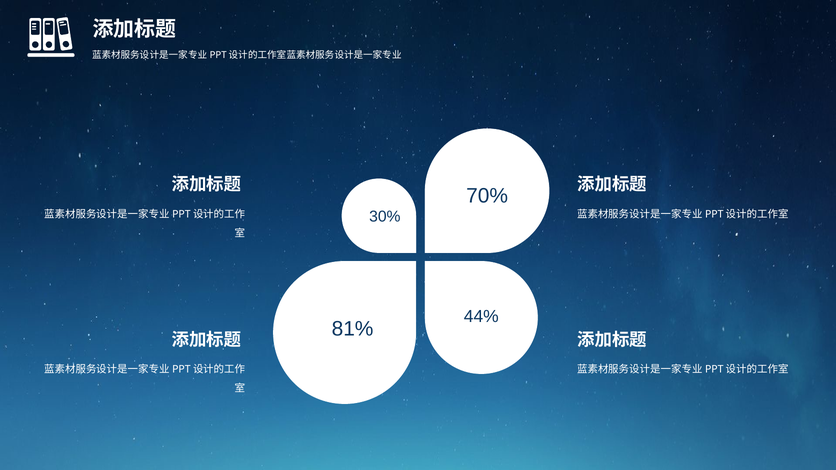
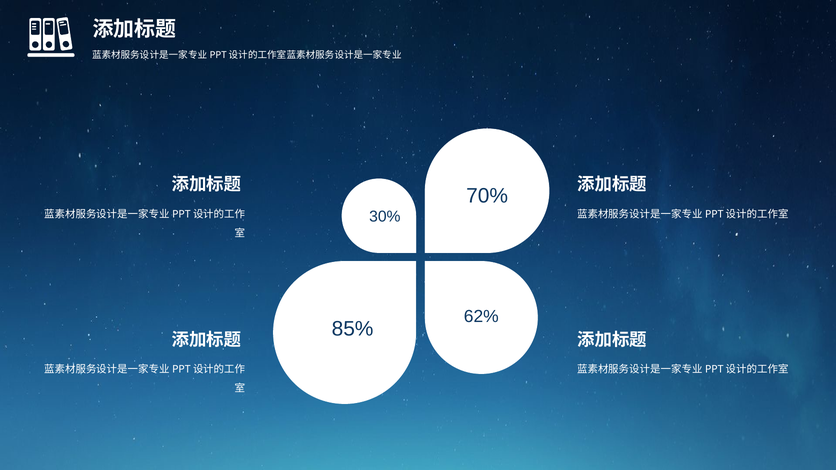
44%: 44% -> 62%
81%: 81% -> 85%
